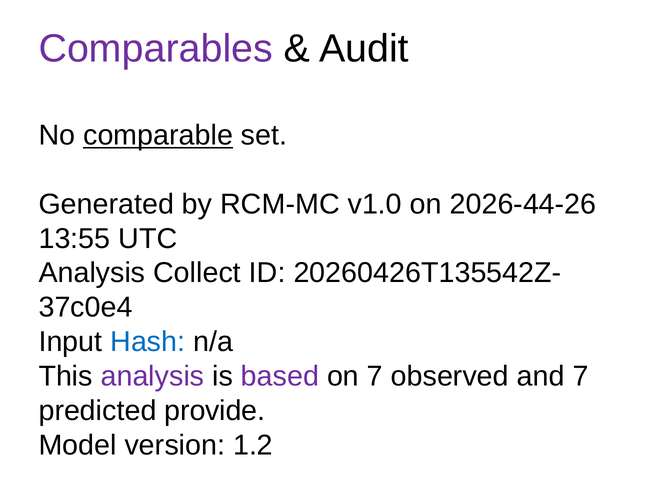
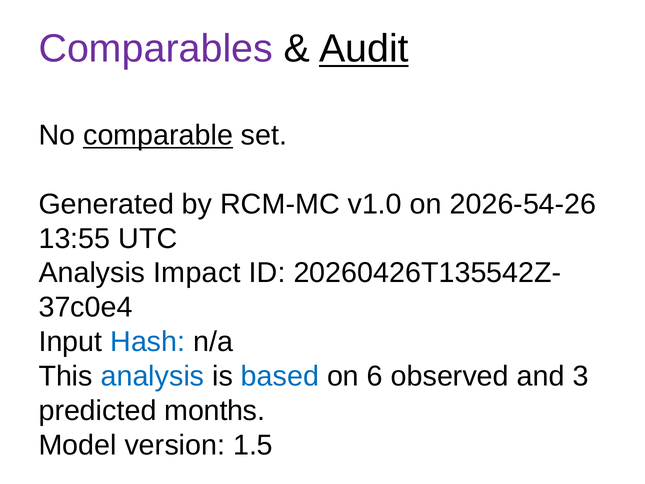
Audit underline: none -> present
2026-44-26: 2026-44-26 -> 2026-54-26
Collect: Collect -> Impact
analysis at (152, 376) colour: purple -> blue
based colour: purple -> blue
on 7: 7 -> 6
and 7: 7 -> 3
provide: provide -> months
1.2: 1.2 -> 1.5
